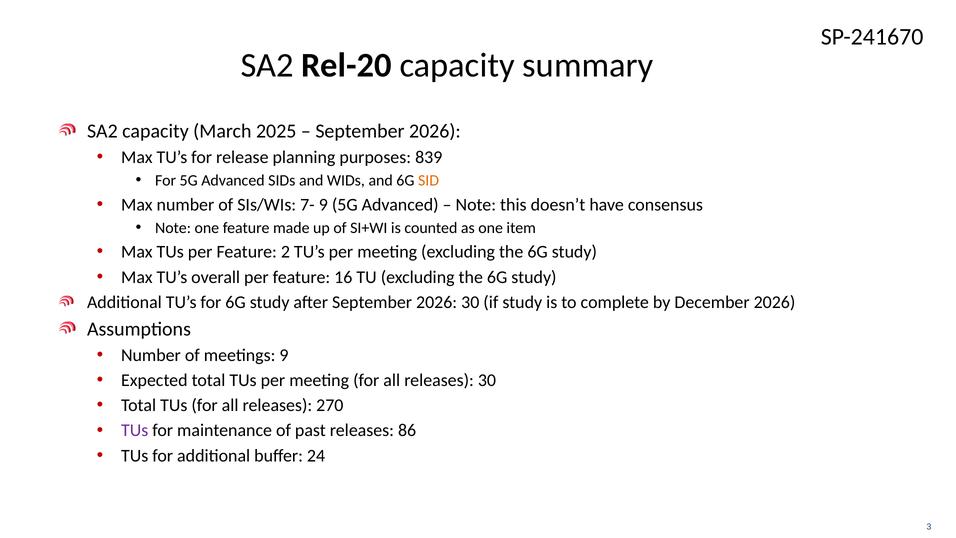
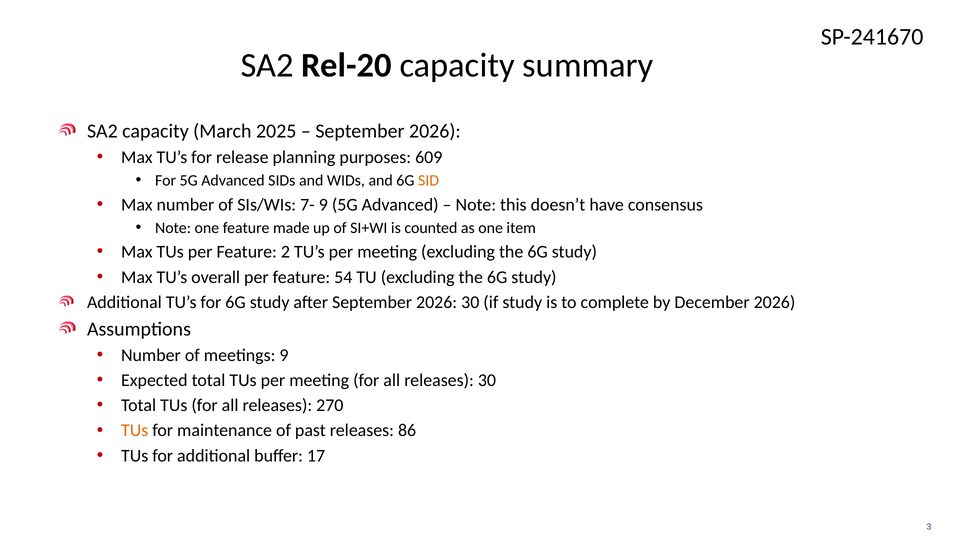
839: 839 -> 609
16: 16 -> 54
TUs at (135, 430) colour: purple -> orange
24: 24 -> 17
